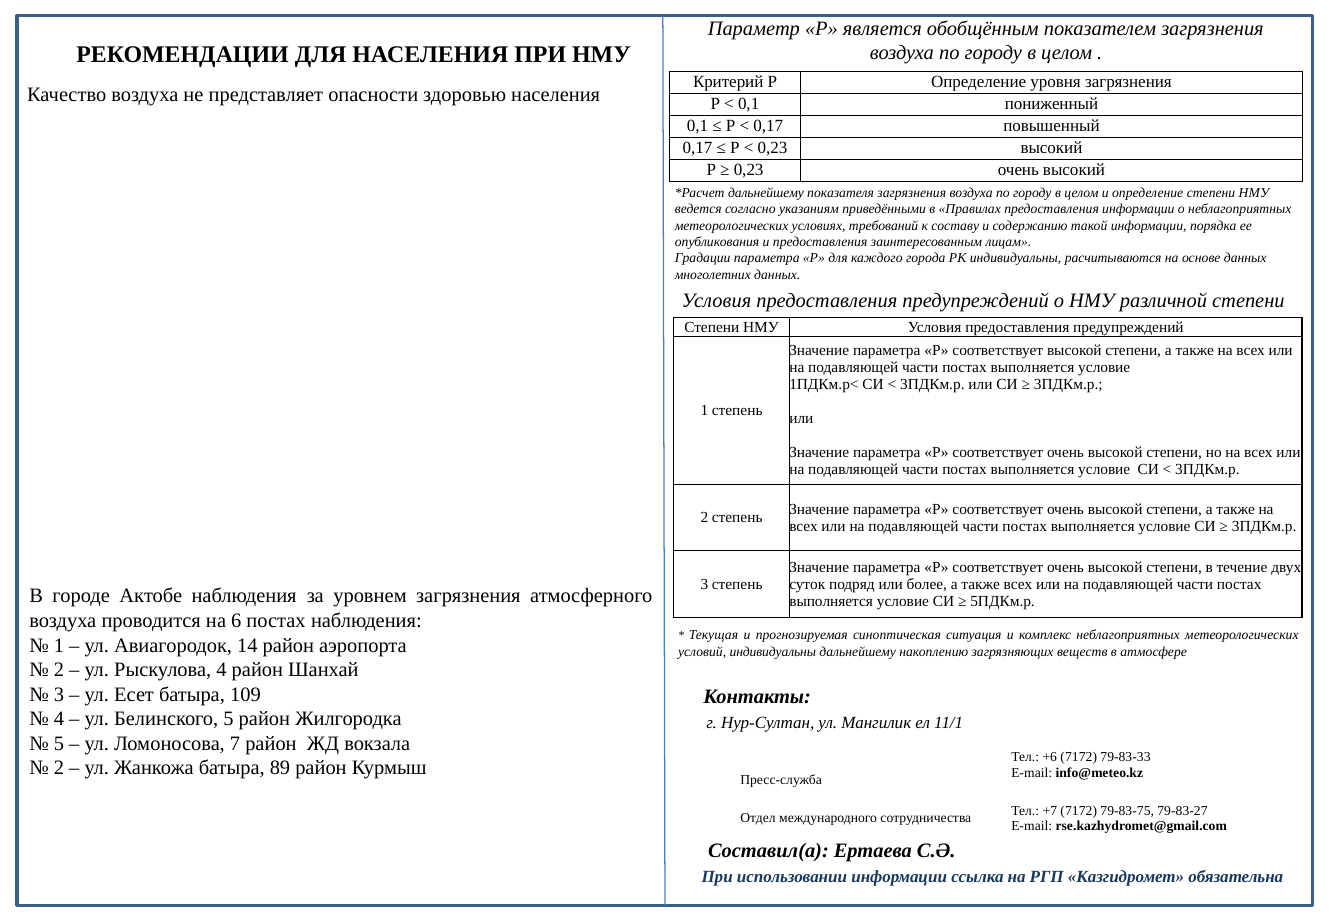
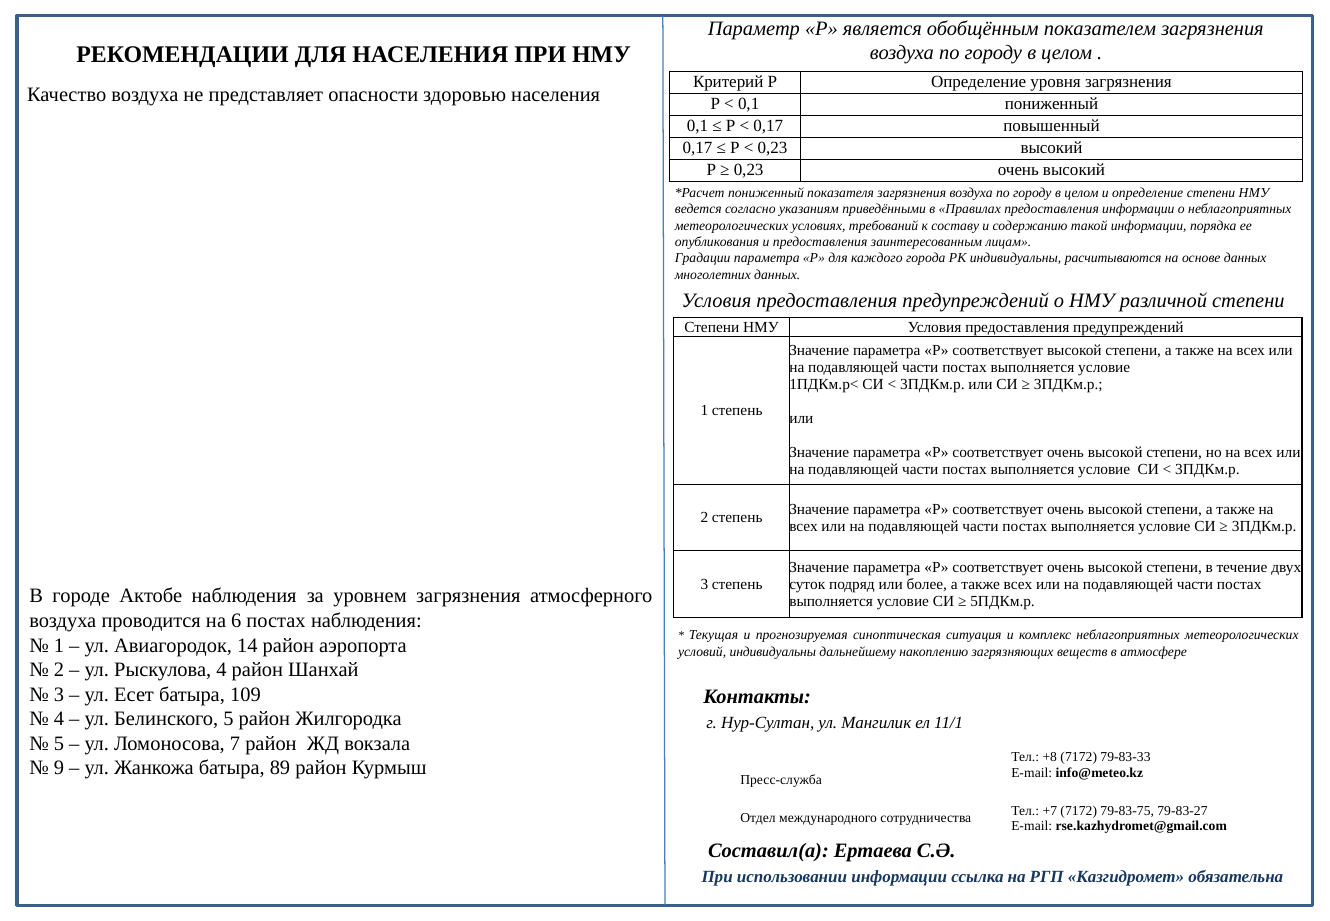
дальнейшему at (766, 193): дальнейшему -> пониженный
+6: +6 -> +8
2 at (59, 768): 2 -> 9
